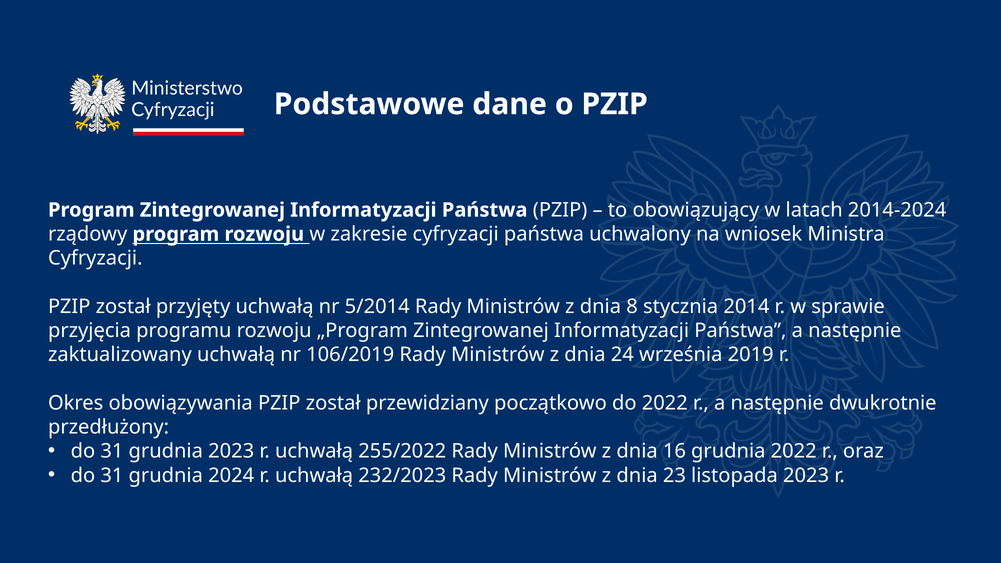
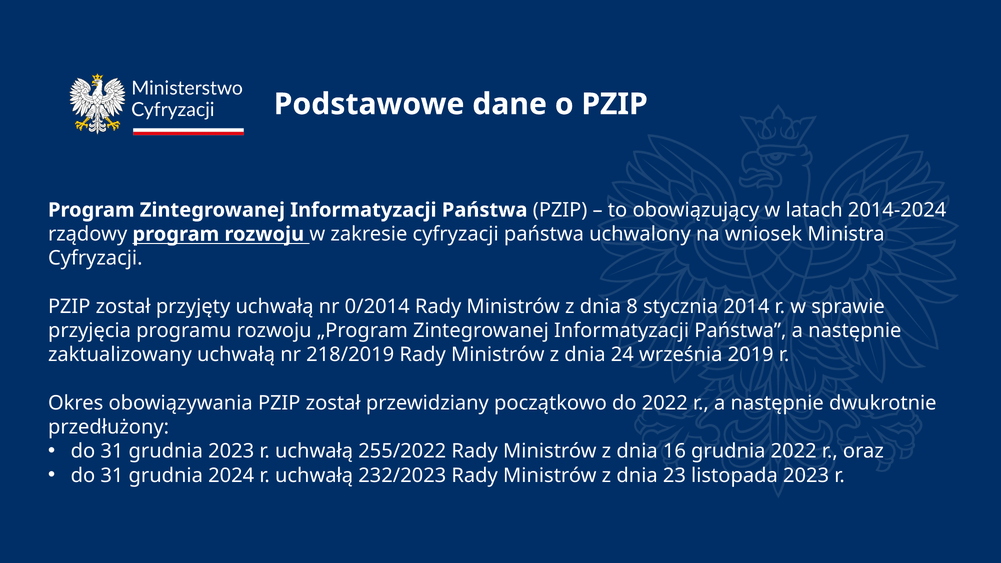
5/2014: 5/2014 -> 0/2014
106/2019: 106/2019 -> 218/2019
